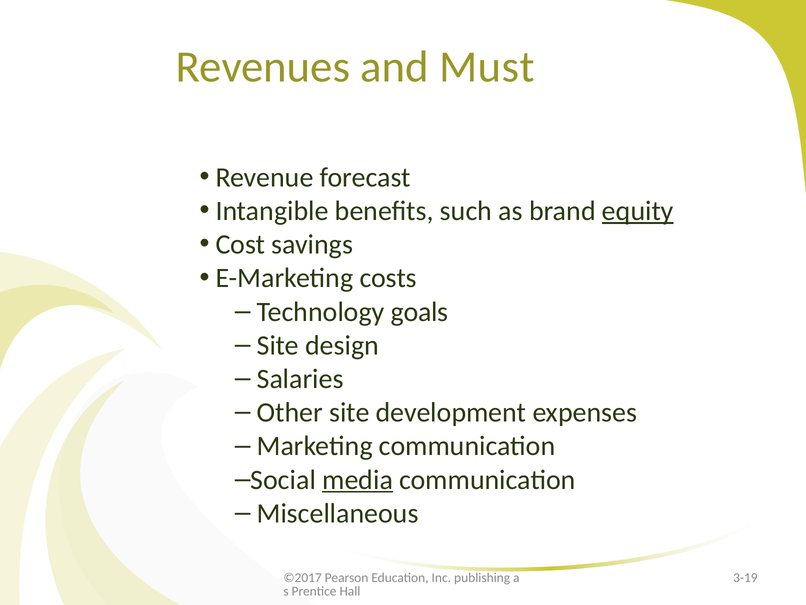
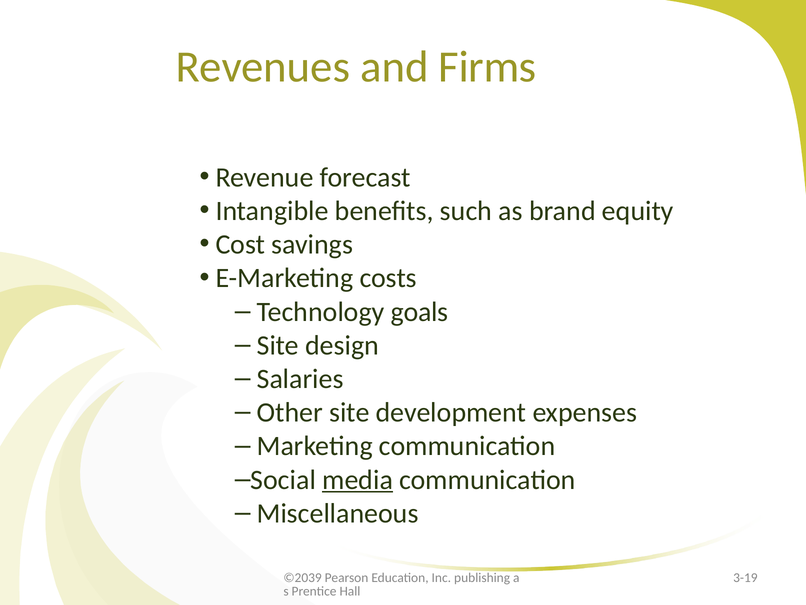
Must: Must -> Firms
equity underline: present -> none
©2017: ©2017 -> ©2039
